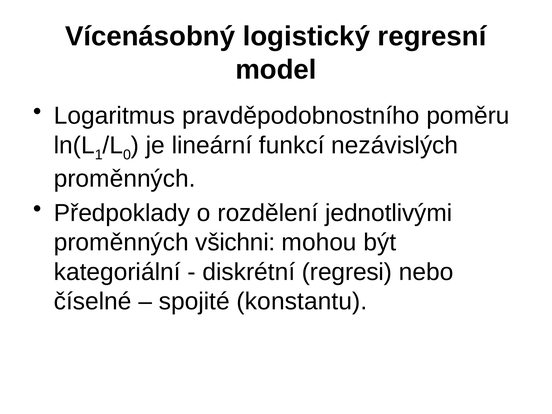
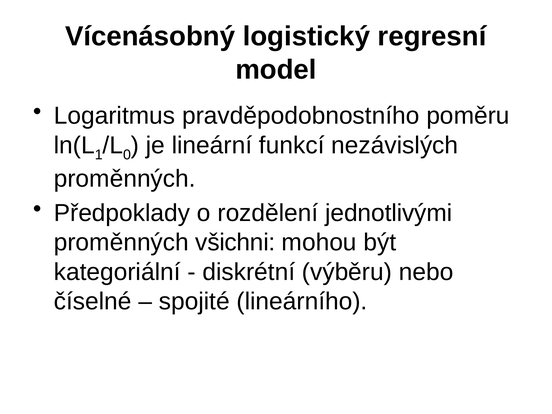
regresi: regresi -> výběru
konstantu: konstantu -> lineárního
